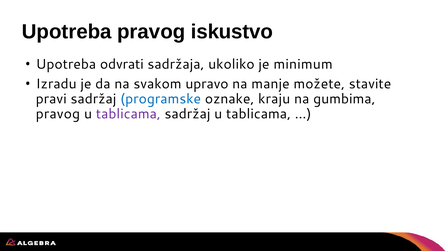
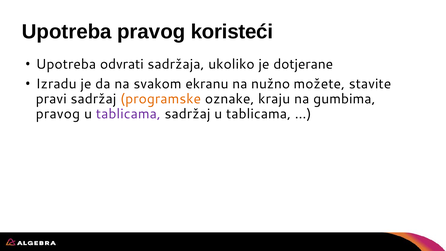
iskustvo: iskustvo -> koristeći
minimum: minimum -> dotjerane
upravo: upravo -> ekranu
manje: manje -> nužno
programske colour: blue -> orange
